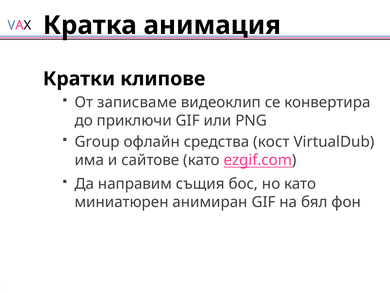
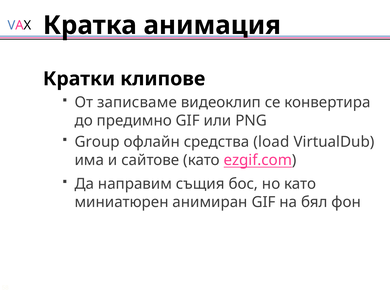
приключи: приключи -> предимно
кост: кост -> load
